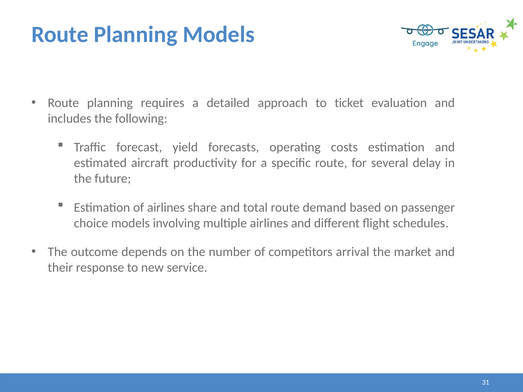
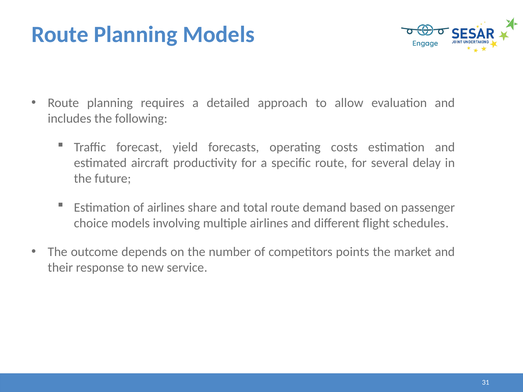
ticket: ticket -> allow
arrival: arrival -> points
